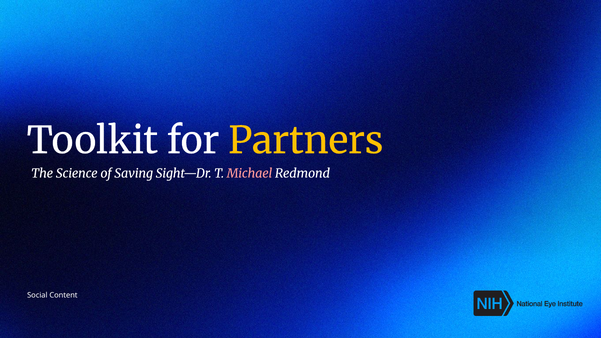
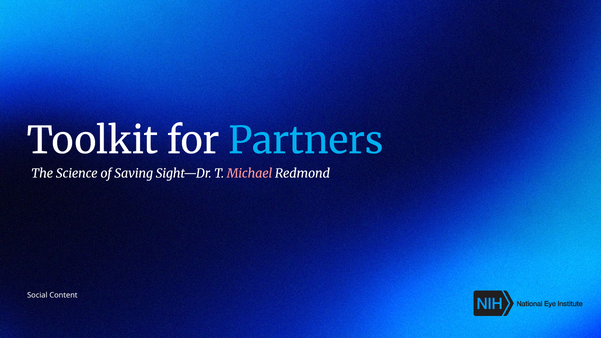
Partners colour: yellow -> light blue
